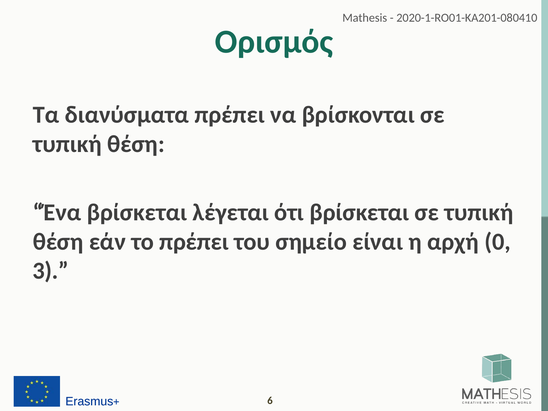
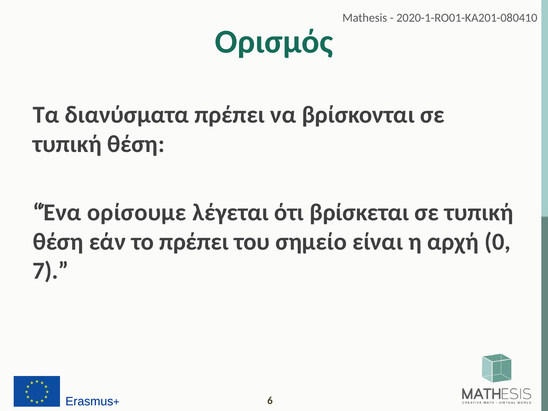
Ένα βρίσκεται: βρίσκεται -> ορίσουμε
3: 3 -> 7
